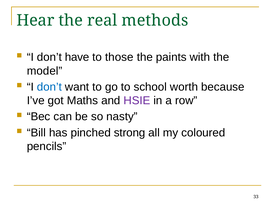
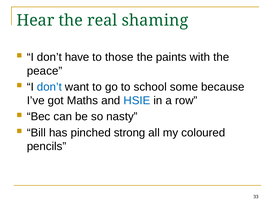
methods: methods -> shaming
model: model -> peace
worth: worth -> some
HSIE colour: purple -> blue
